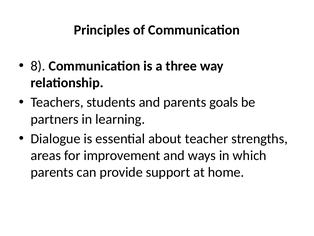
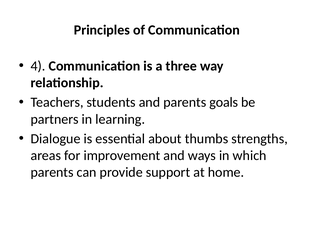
8: 8 -> 4
teacher: teacher -> thumbs
